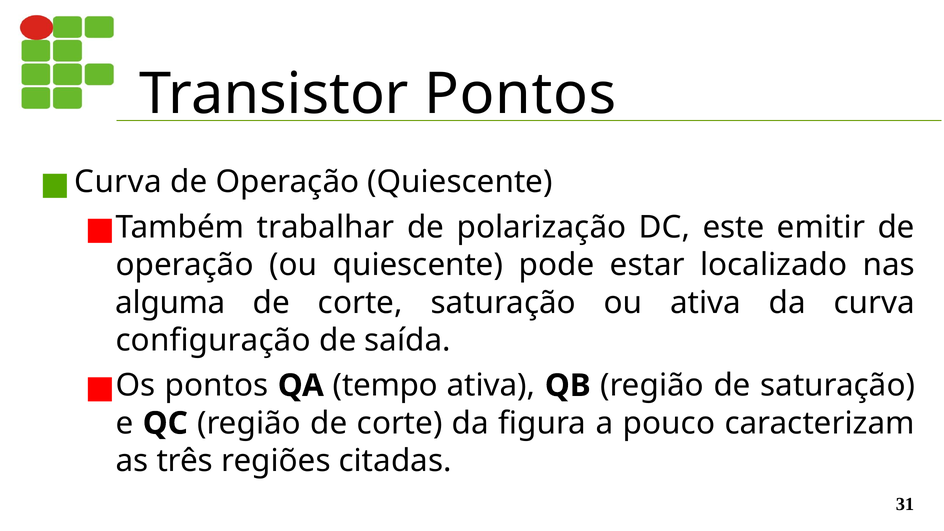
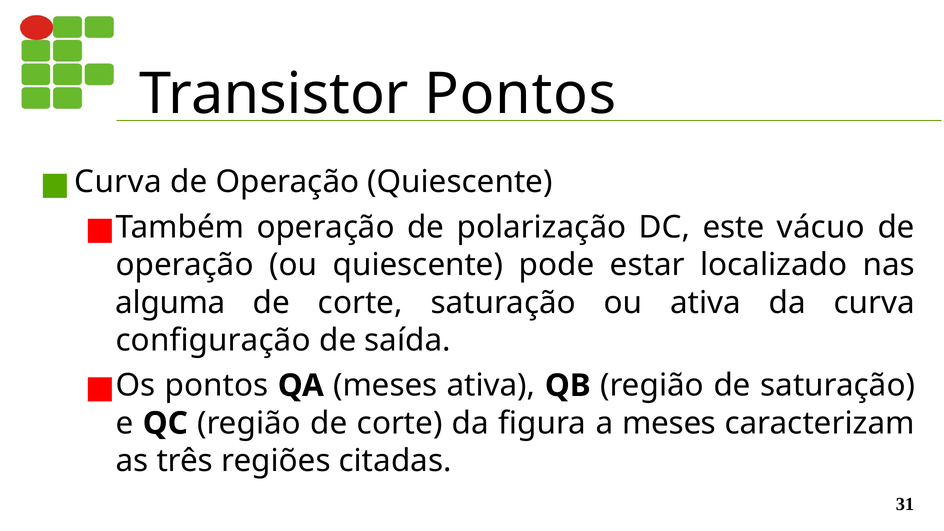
Também trabalhar: trabalhar -> operação
emitir: emitir -> vácuo
QA tempo: tempo -> meses
a pouco: pouco -> meses
